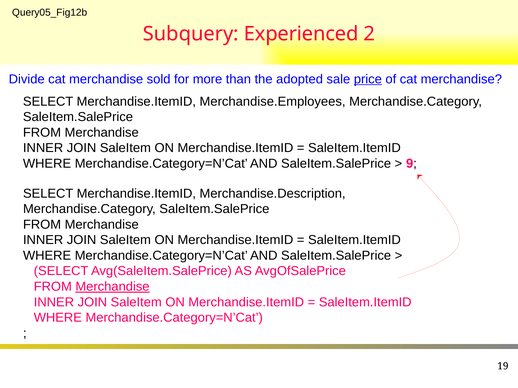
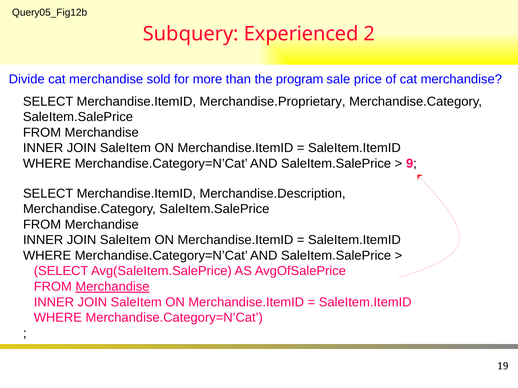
adopted: adopted -> program
price underline: present -> none
Merchandise.Employees: Merchandise.Employees -> Merchandise.Proprietary
